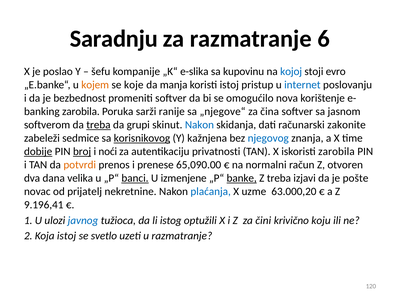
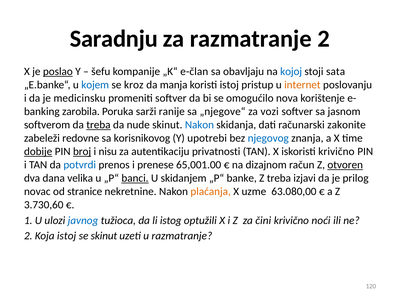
razmatranje 6: 6 -> 2
poslao underline: none -> present
e-slika: e-slika -> e-član
kupovinu: kupovinu -> obavljaju
evro: evro -> sata
kojem colour: orange -> blue
koje: koje -> kroz
internet colour: blue -> orange
bezbednost: bezbednost -> medicinsku
čina: čina -> vozi
grupi: grupi -> nude
sedmice: sedmice -> redovne
korisnikovog underline: present -> none
kažnjena: kažnjena -> upotrebi
noći: noći -> nisu
iskoristi zarobila: zarobila -> krivično
potvrdi colour: orange -> blue
65,090.00: 65,090.00 -> 65,001.00
normalni: normalni -> dizajnom
otvoren underline: none -> present
izmenjene: izmenjene -> skidanjem
banke underline: present -> none
pošte: pošte -> prilog
prijatelj: prijatelj -> stranice
plaćanja colour: blue -> orange
63.000,20: 63.000,20 -> 63.080,00
9.196,41: 9.196,41 -> 3.730,60
koju: koju -> noći
se svetlo: svetlo -> skinut
